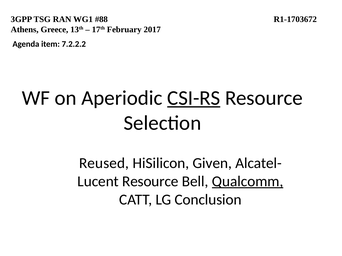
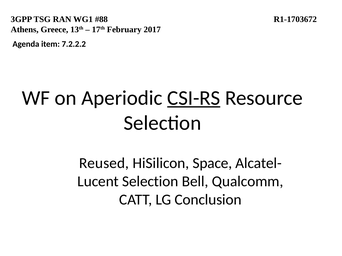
Given: Given -> Space
Resource at (150, 182): Resource -> Selection
Qualcomm underline: present -> none
